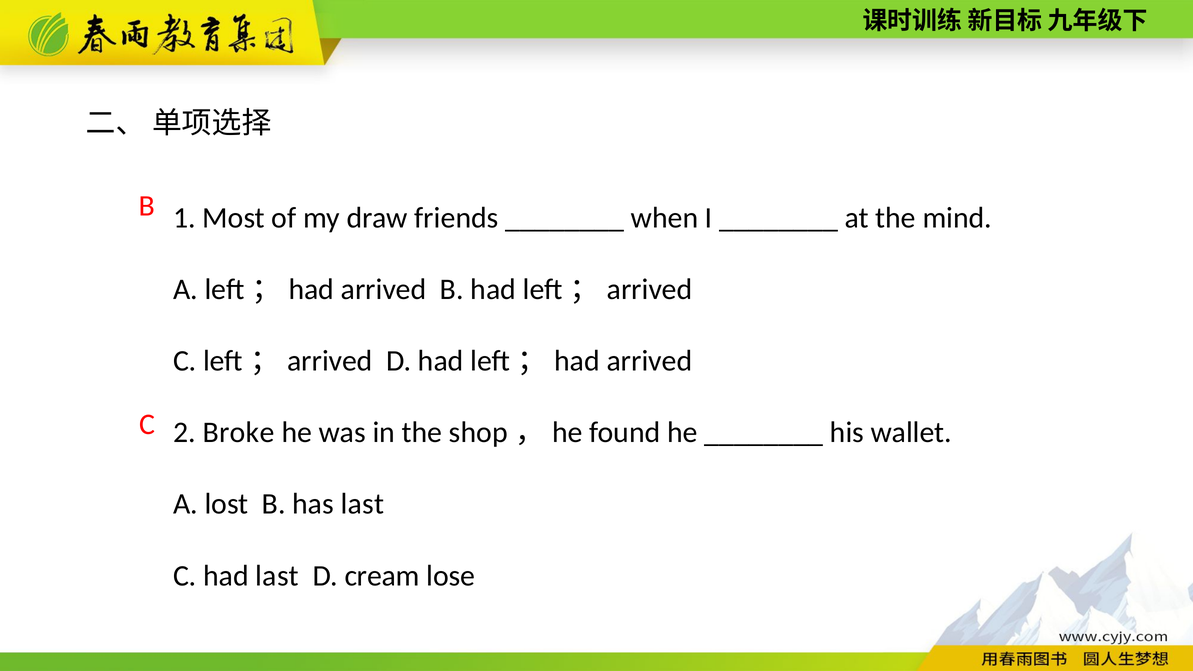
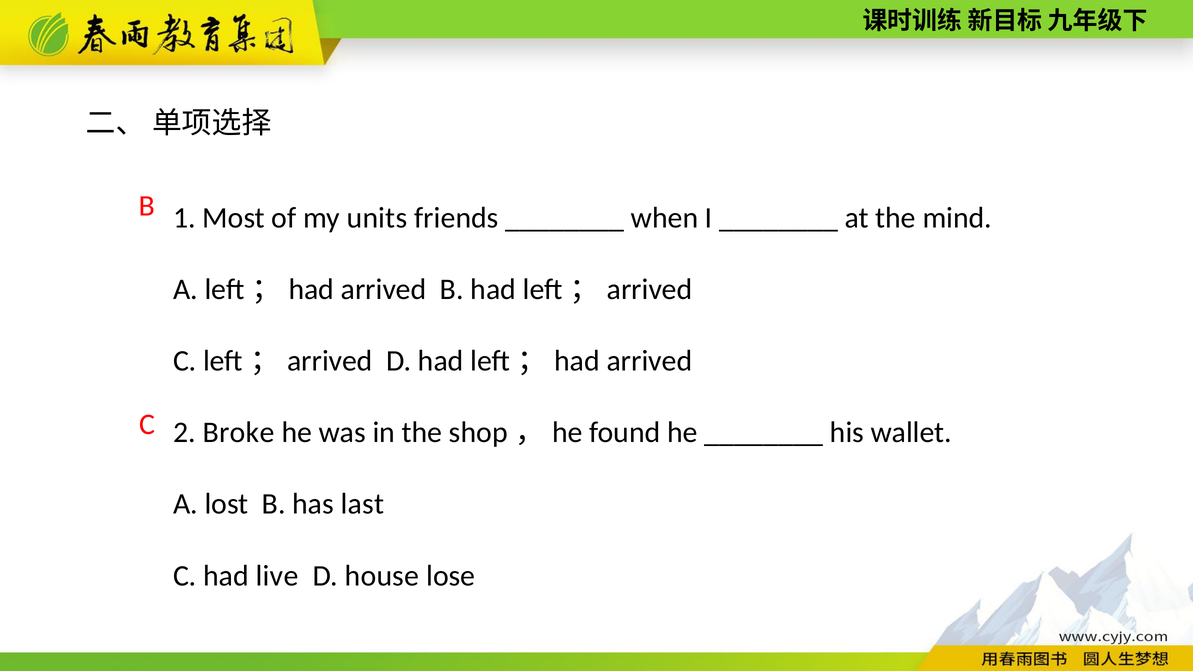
draw: draw -> units
had last: last -> live
cream: cream -> house
